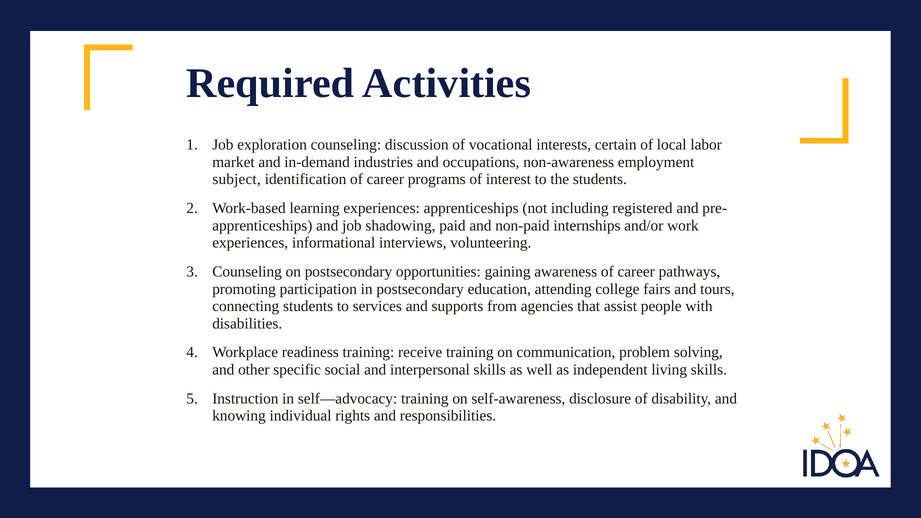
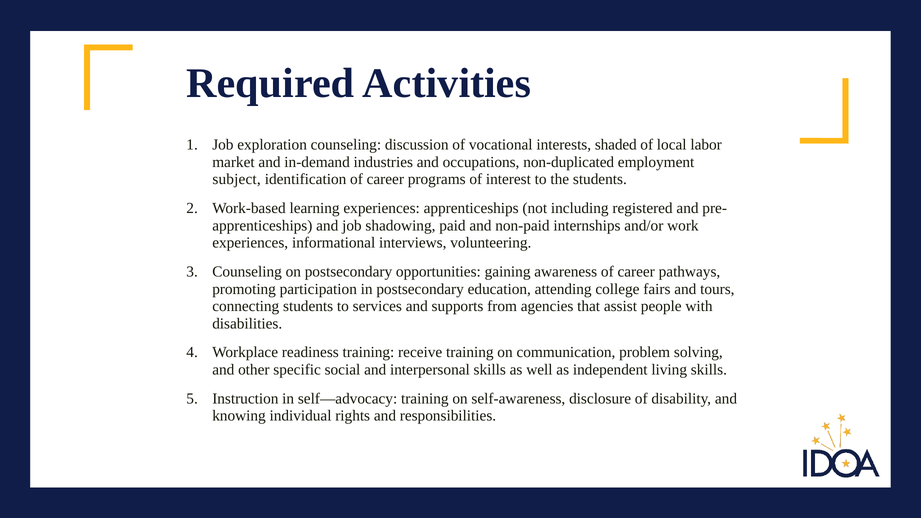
certain: certain -> shaded
non-awareness: non-awareness -> non-duplicated
